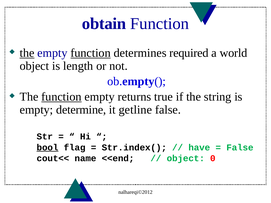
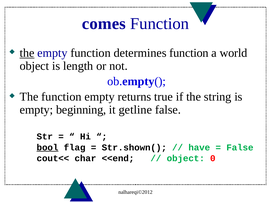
obtain: obtain -> comes
function at (91, 53) underline: present -> none
determines required: required -> function
function at (61, 97) underline: present -> none
determine: determine -> beginning
Str.index(: Str.index( -> Str.shown(
name: name -> char
